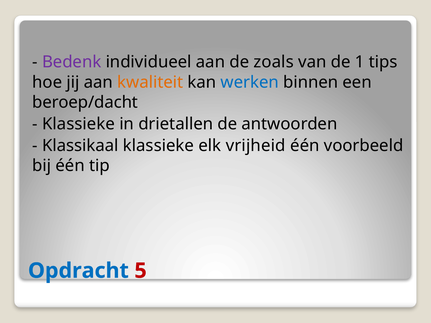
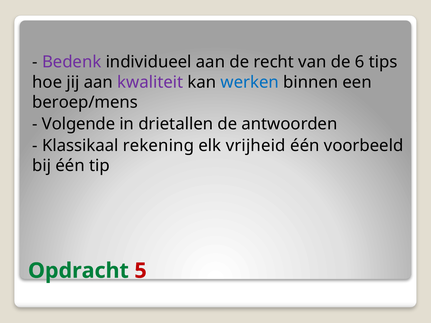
zoals: zoals -> recht
1: 1 -> 6
kwaliteit colour: orange -> purple
beroep/dacht: beroep/dacht -> beroep/mens
Klassieke at (78, 124): Klassieke -> Volgende
Klassikaal klassieke: klassieke -> rekening
Opdracht colour: blue -> green
